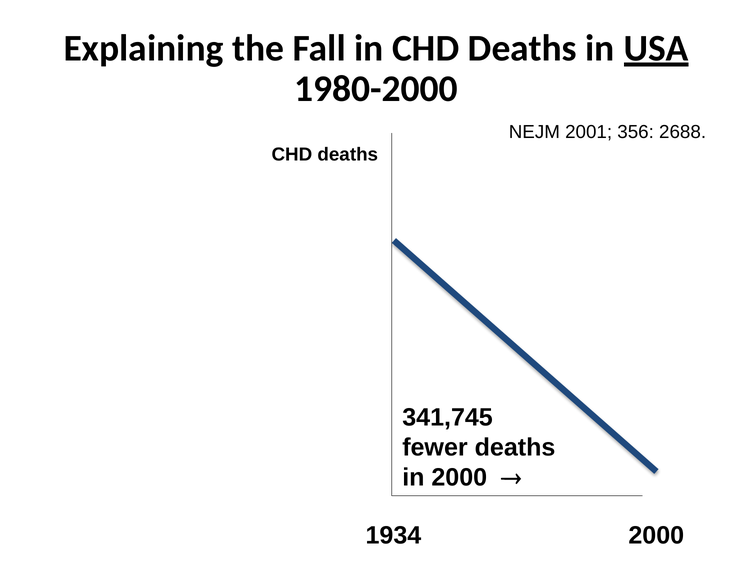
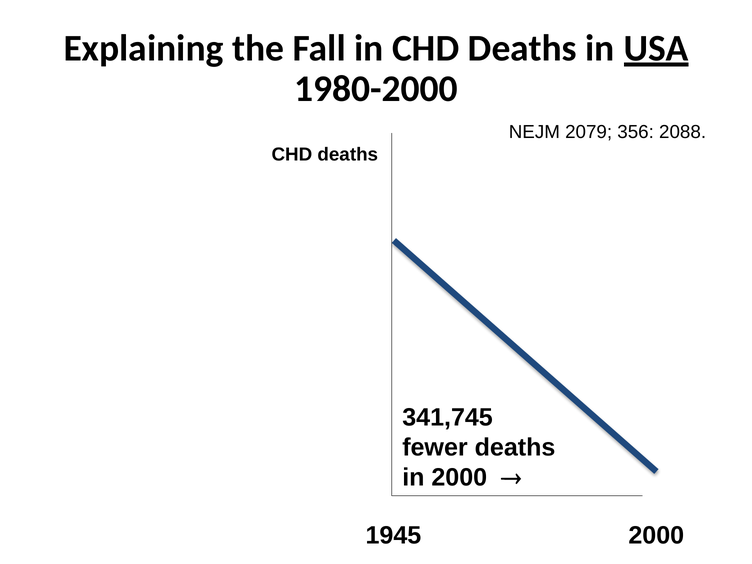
2001: 2001 -> 2079
2688: 2688 -> 2088
1934: 1934 -> 1945
